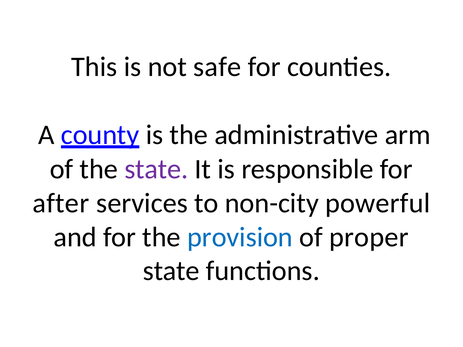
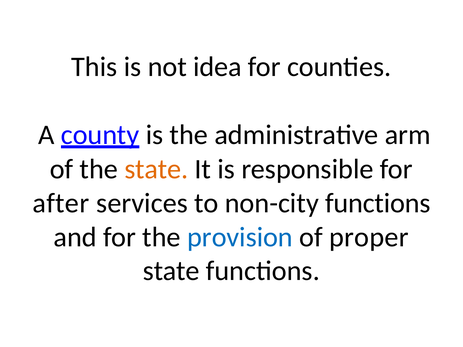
safe: safe -> idea
state at (156, 169) colour: purple -> orange
non-city powerful: powerful -> functions
